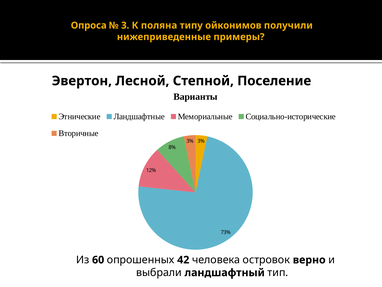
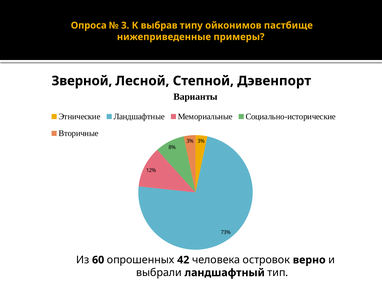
поляна: поляна -> выбрав
получили: получили -> пастбище
Эвертон: Эвертон -> Зверной
Поселение: Поселение -> Дэвенпорт
